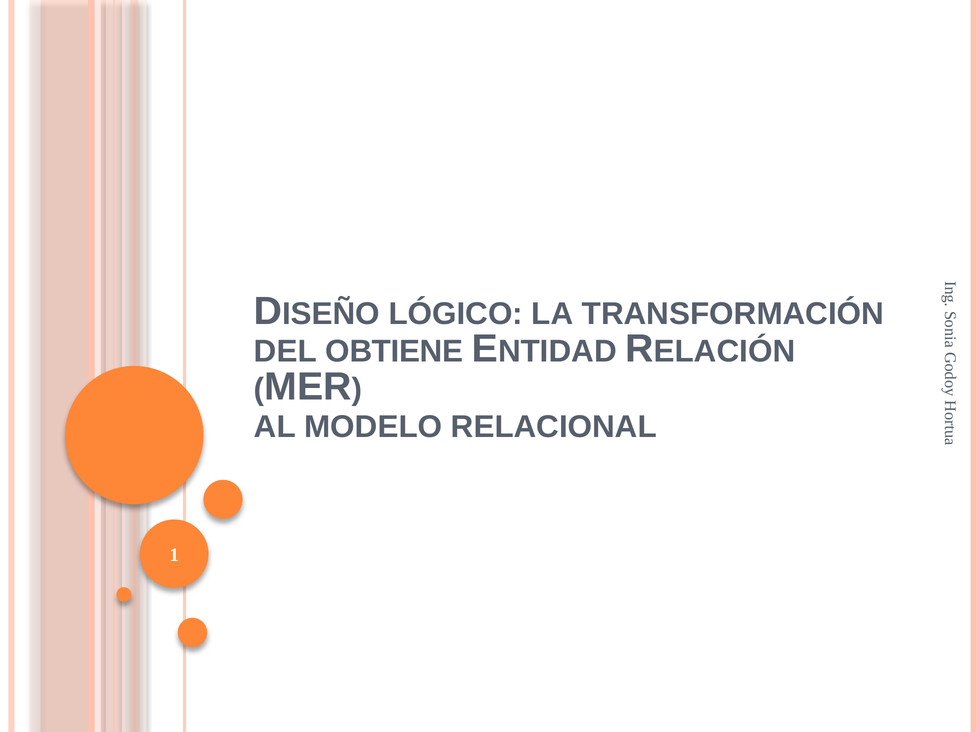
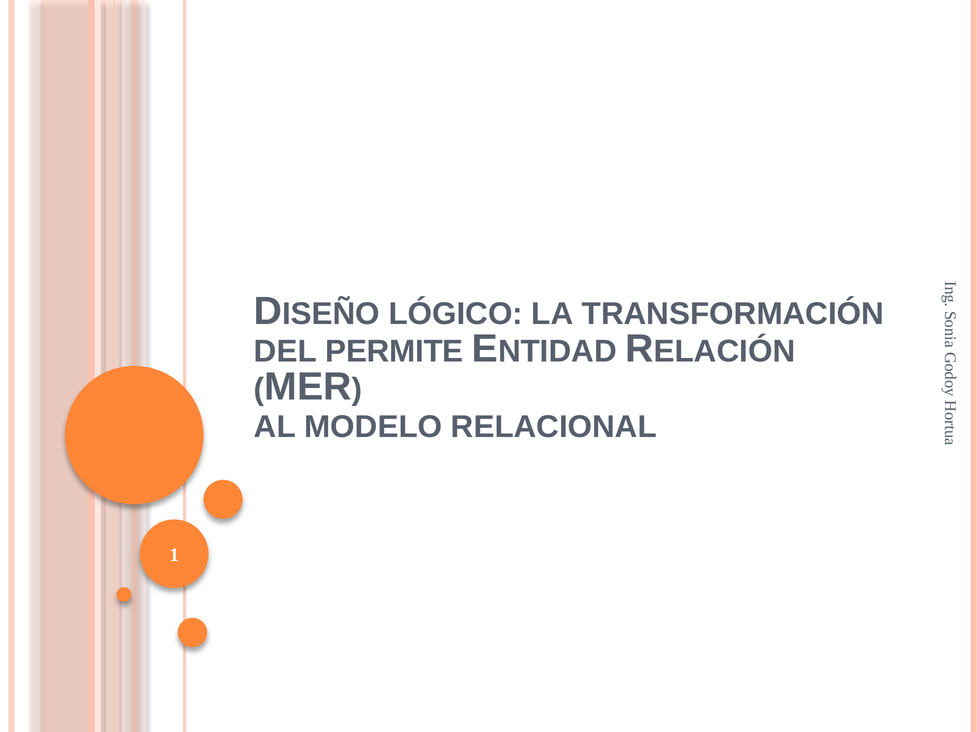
OBTIENE: OBTIENE -> PERMITE
